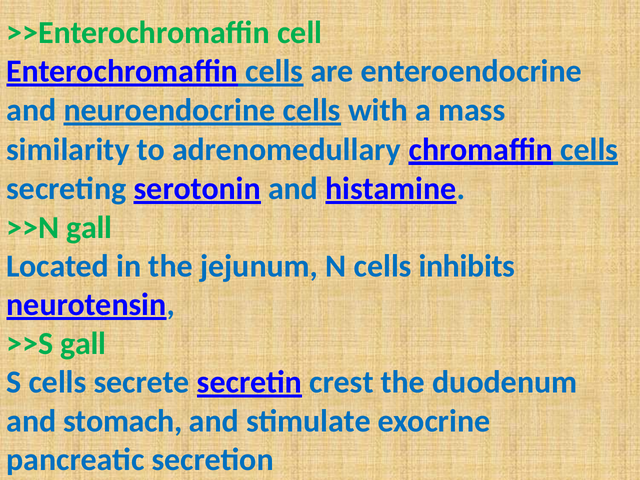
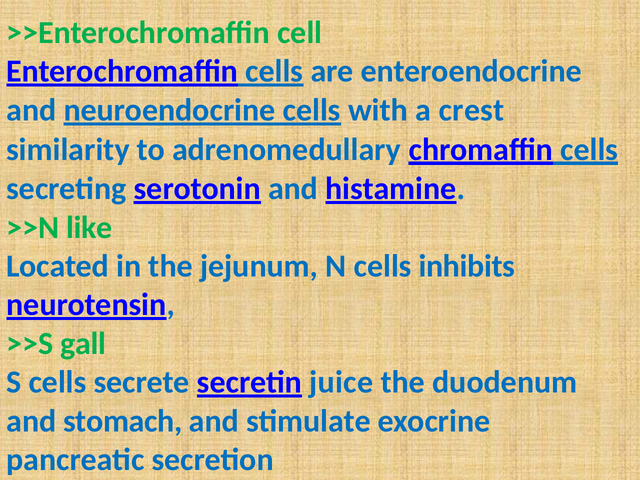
mass: mass -> crest
>>N gall: gall -> like
crest: crest -> juice
